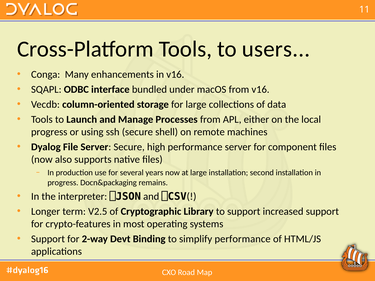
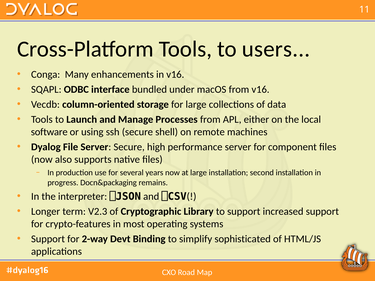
progress at (49, 132): progress -> software
V2.5: V2.5 -> V2.3
simplify performance: performance -> sophisticated
